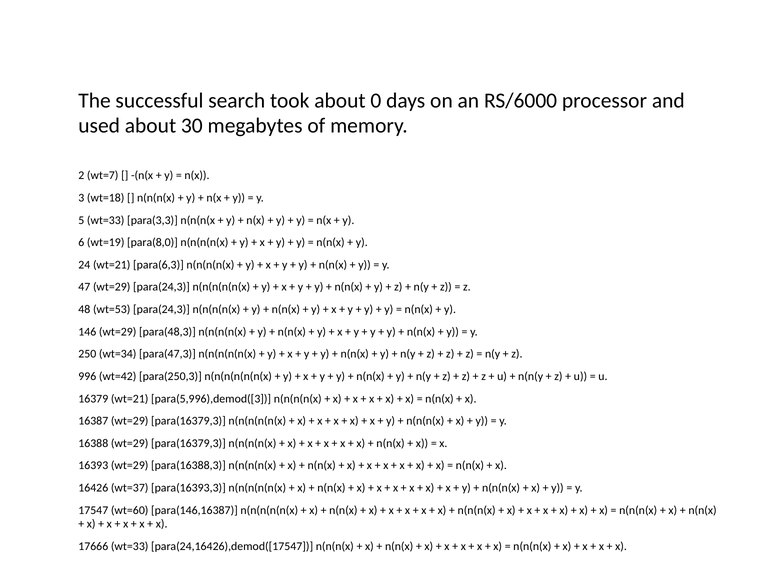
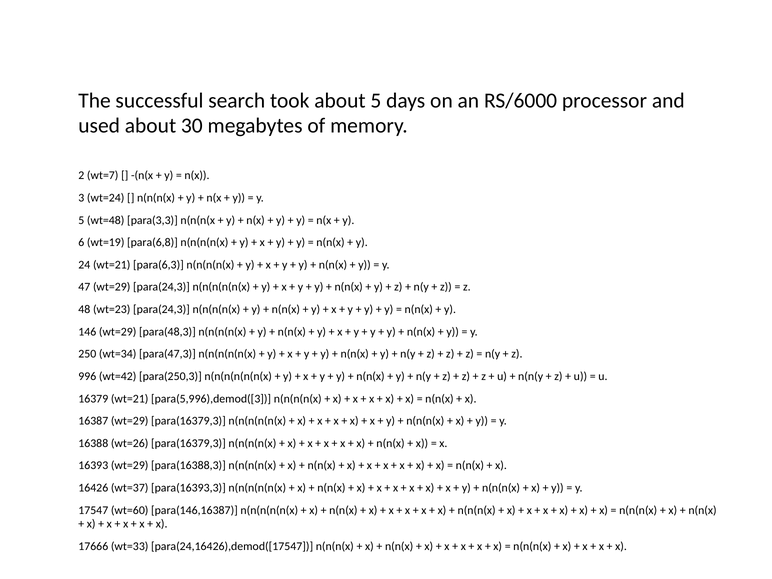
about 0: 0 -> 5
wt=18: wt=18 -> wt=24
5 wt=33: wt=33 -> wt=48
para(8,0: para(8,0 -> para(6,8
wt=53: wt=53 -> wt=23
16388 wt=29: wt=29 -> wt=26
